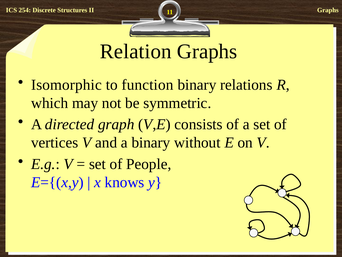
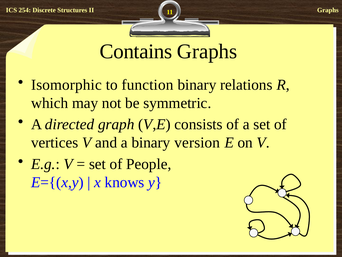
Relation: Relation -> Contains
without: without -> version
